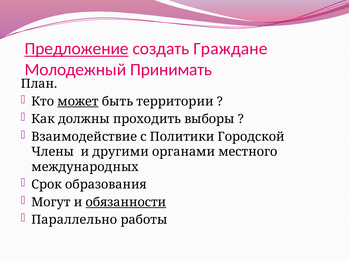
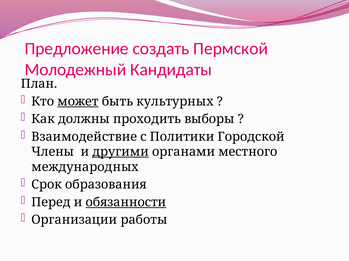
Предложение underline: present -> none
Граждане: Граждане -> Пермской
Принимать: Принимать -> Кандидаты
территории: территории -> культурных
другими underline: none -> present
Могут: Могут -> Перед
Параллельно: Параллельно -> Организации
